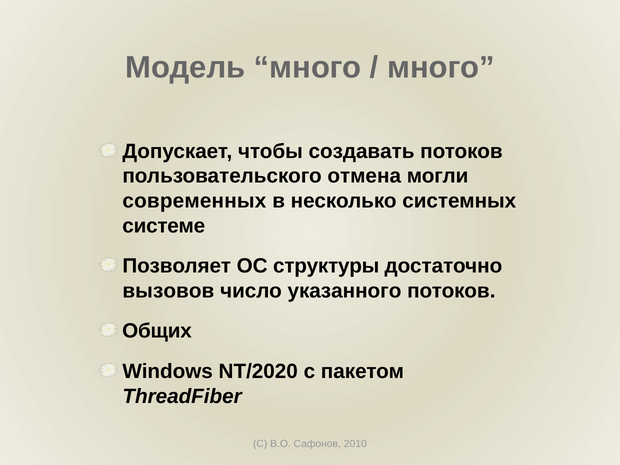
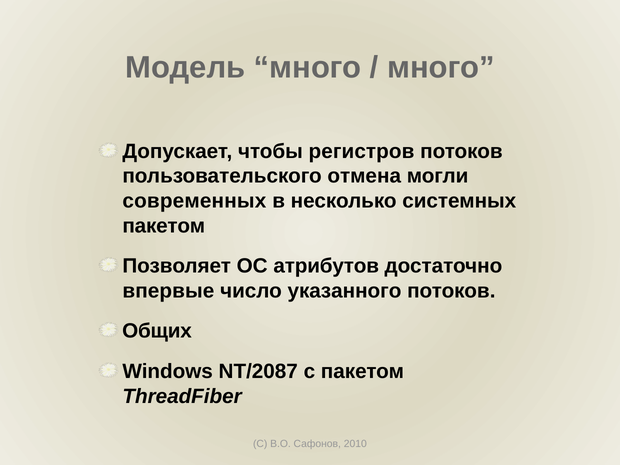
создавать: создавать -> регистров
системе at (164, 226): системе -> пакетом
структуры: структуры -> атрибутов
вызовов: вызовов -> впервые
NT/2020: NT/2020 -> NT/2087
